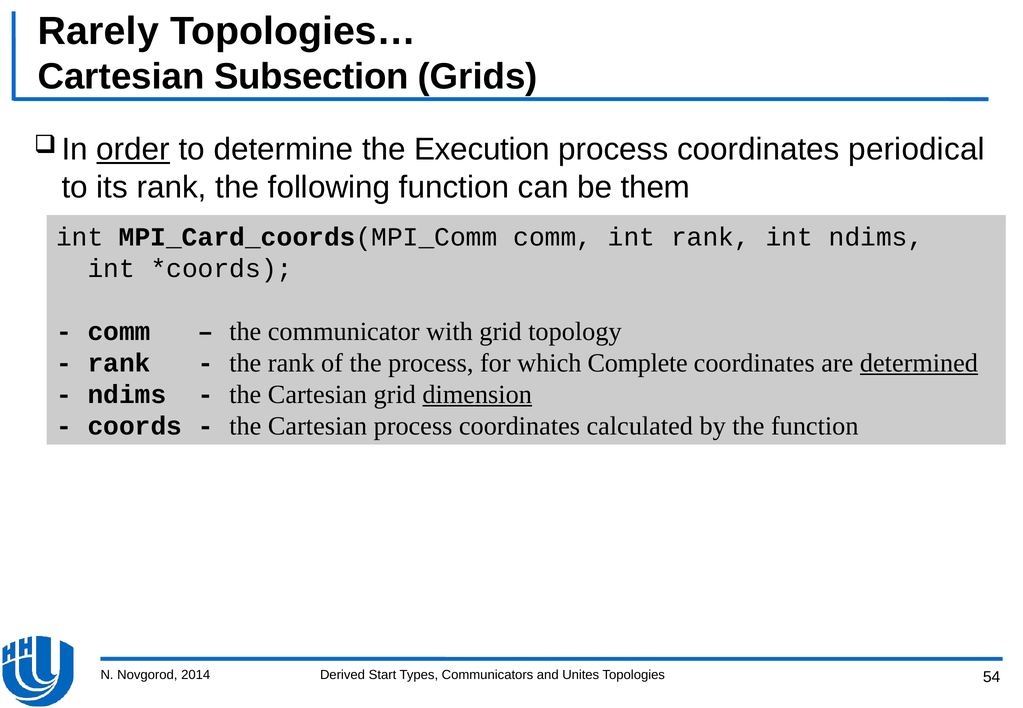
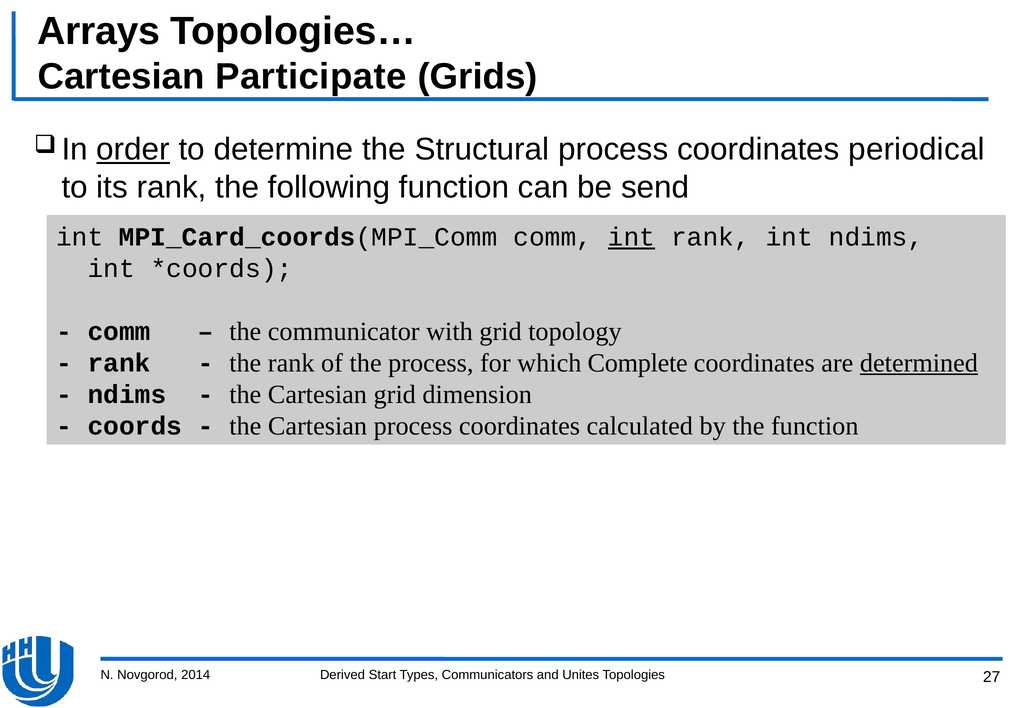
Rarely: Rarely -> Arrays
Subsection: Subsection -> Participate
Execution: Execution -> Structural
them: them -> send
int at (632, 237) underline: none -> present
dimension underline: present -> none
54: 54 -> 27
